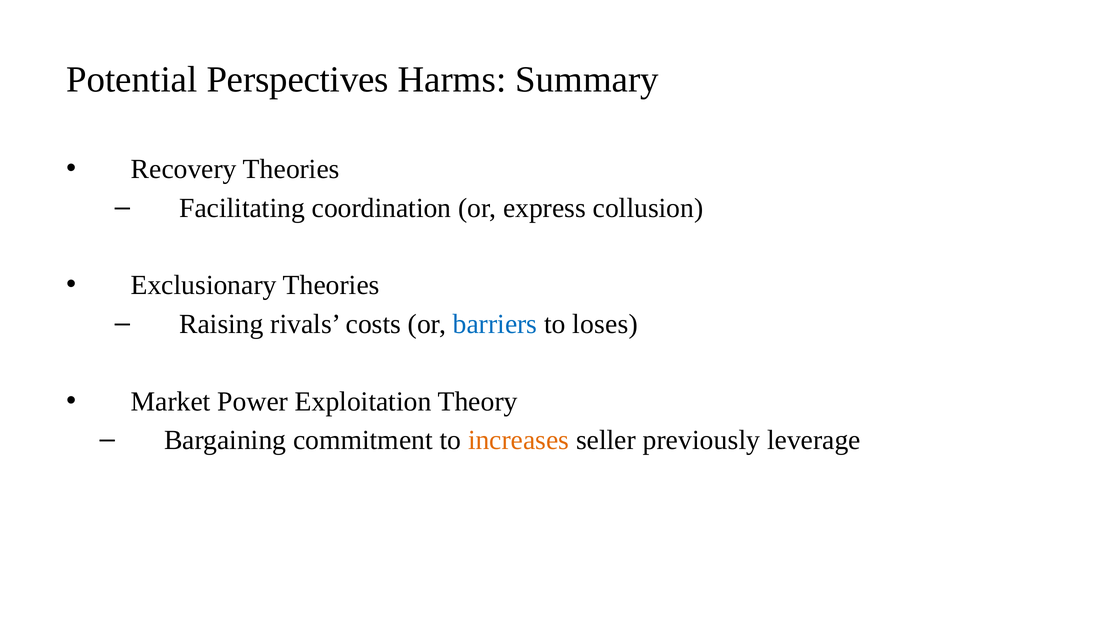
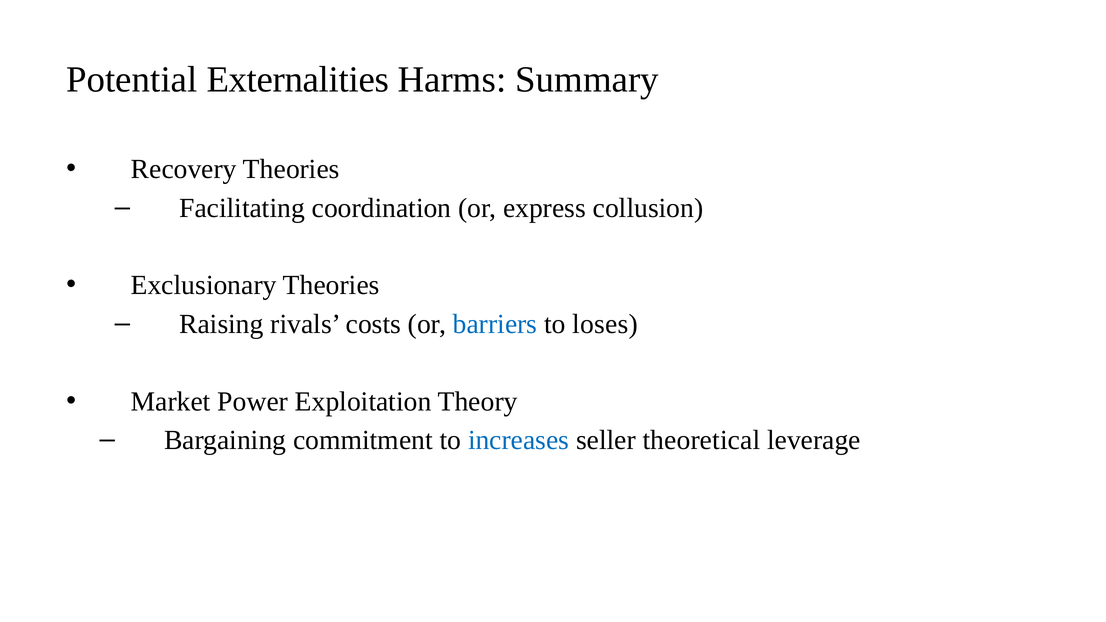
Perspectives: Perspectives -> Externalities
increases colour: orange -> blue
previously: previously -> theoretical
